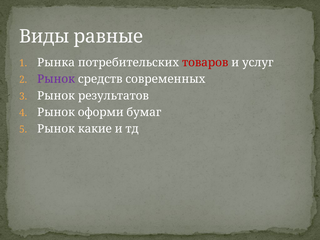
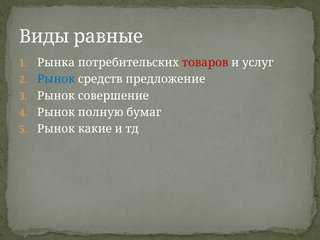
Рынок at (56, 79) colour: purple -> blue
современных: современных -> предложение
результатов: результатов -> совершение
оформи: оформи -> полную
